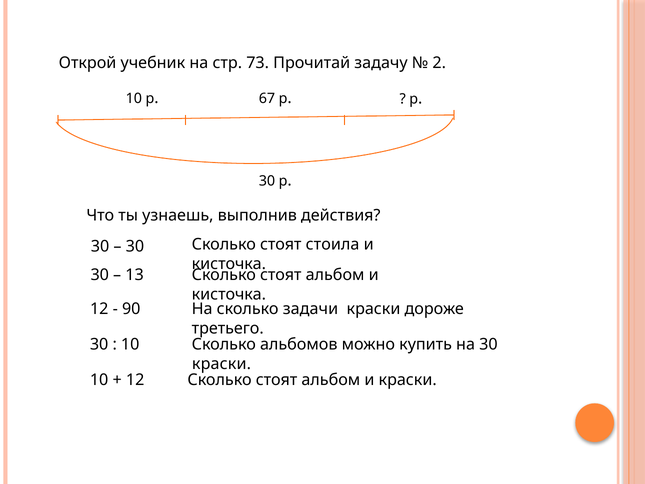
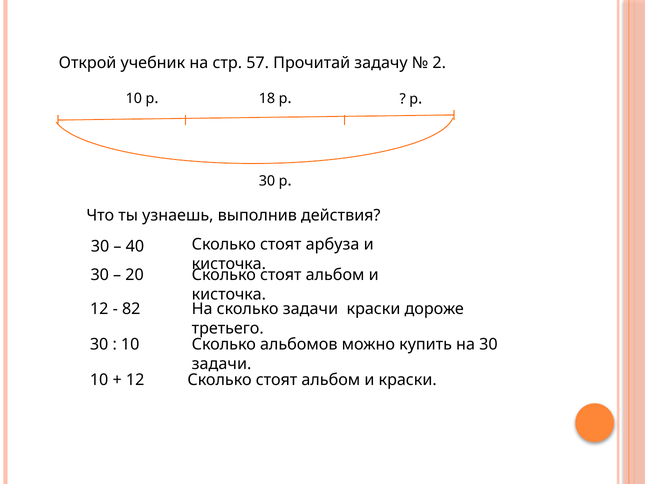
73: 73 -> 57
67: 67 -> 18
30 at (135, 246): 30 -> 40
стоила: стоила -> арбуза
13: 13 -> 20
90: 90 -> 82
краски at (221, 364): краски -> задачи
